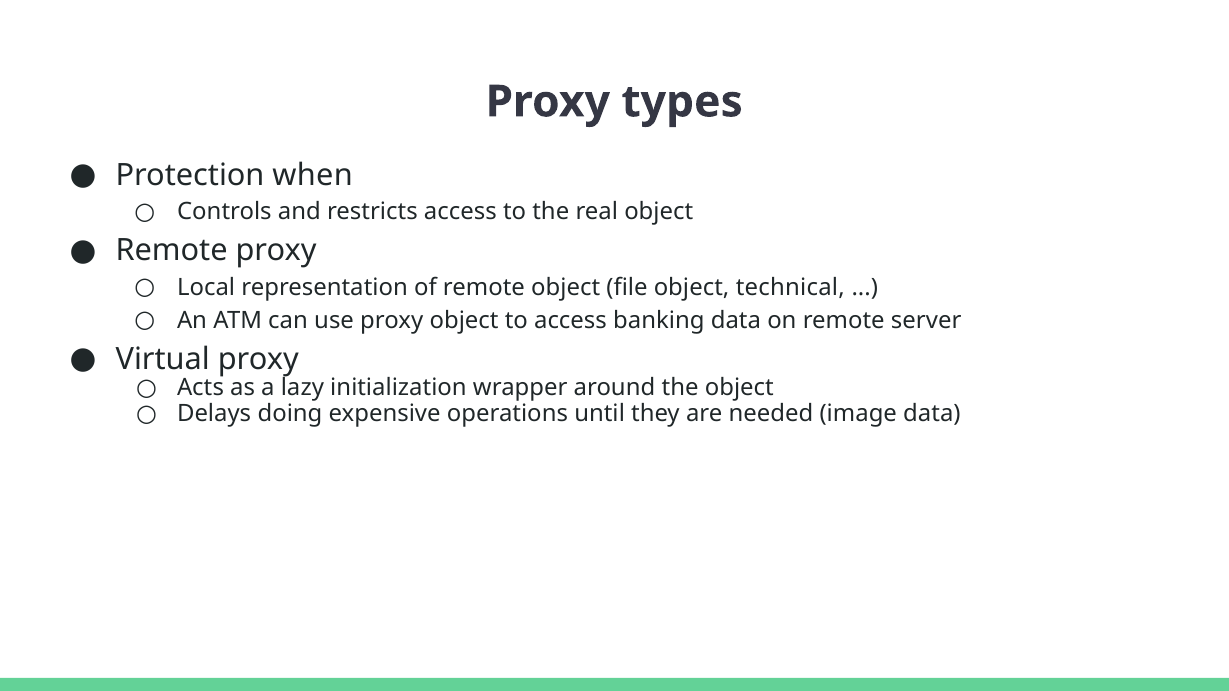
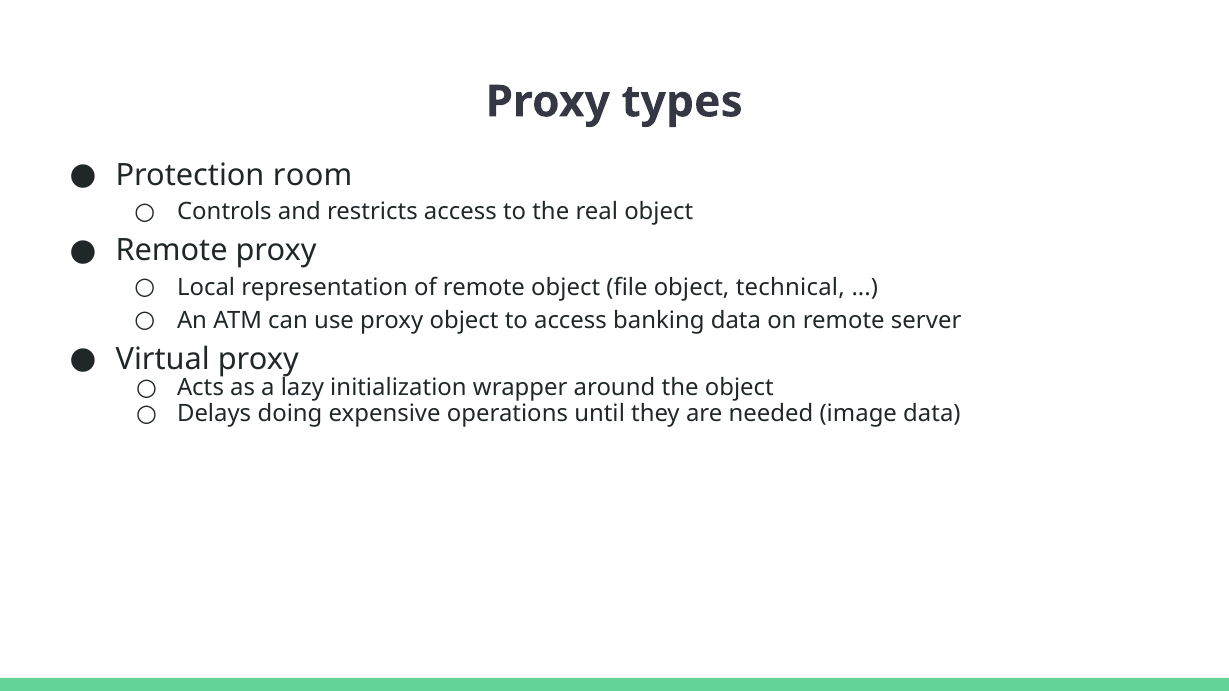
when: when -> room
